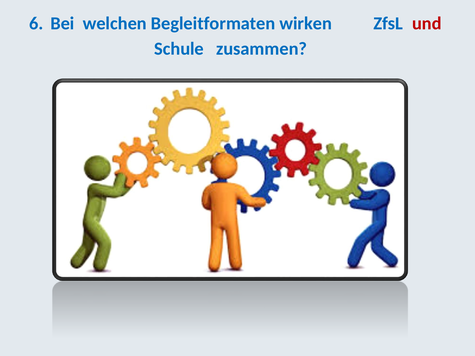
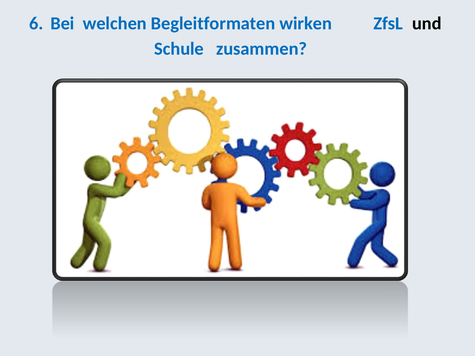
und colour: red -> black
